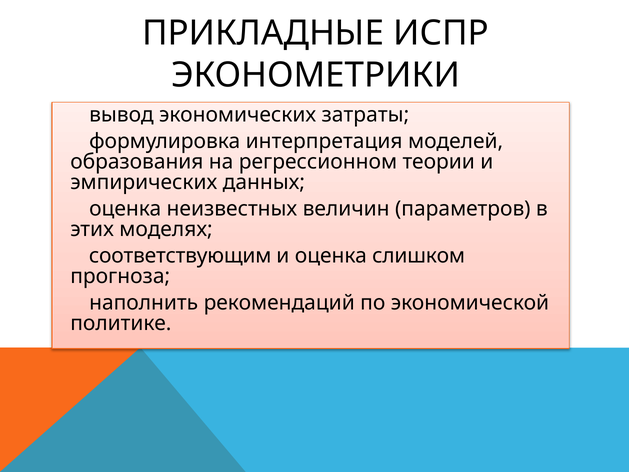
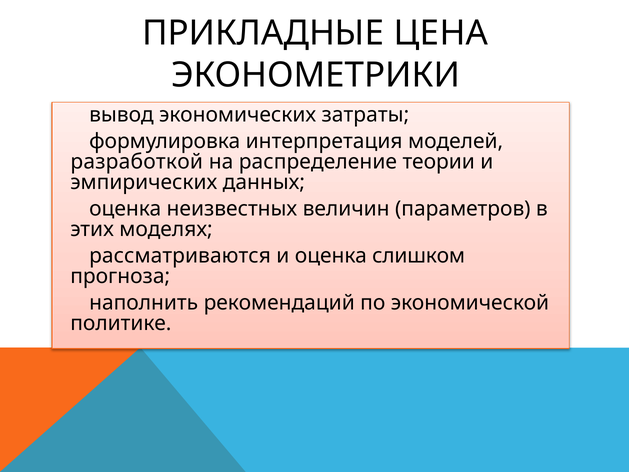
ИСПР: ИСПР -> ЦЕНА
образования: образования -> разработкой
регрессионном: регрессионном -> распределение
соответствующим: соответствующим -> рассматриваются
